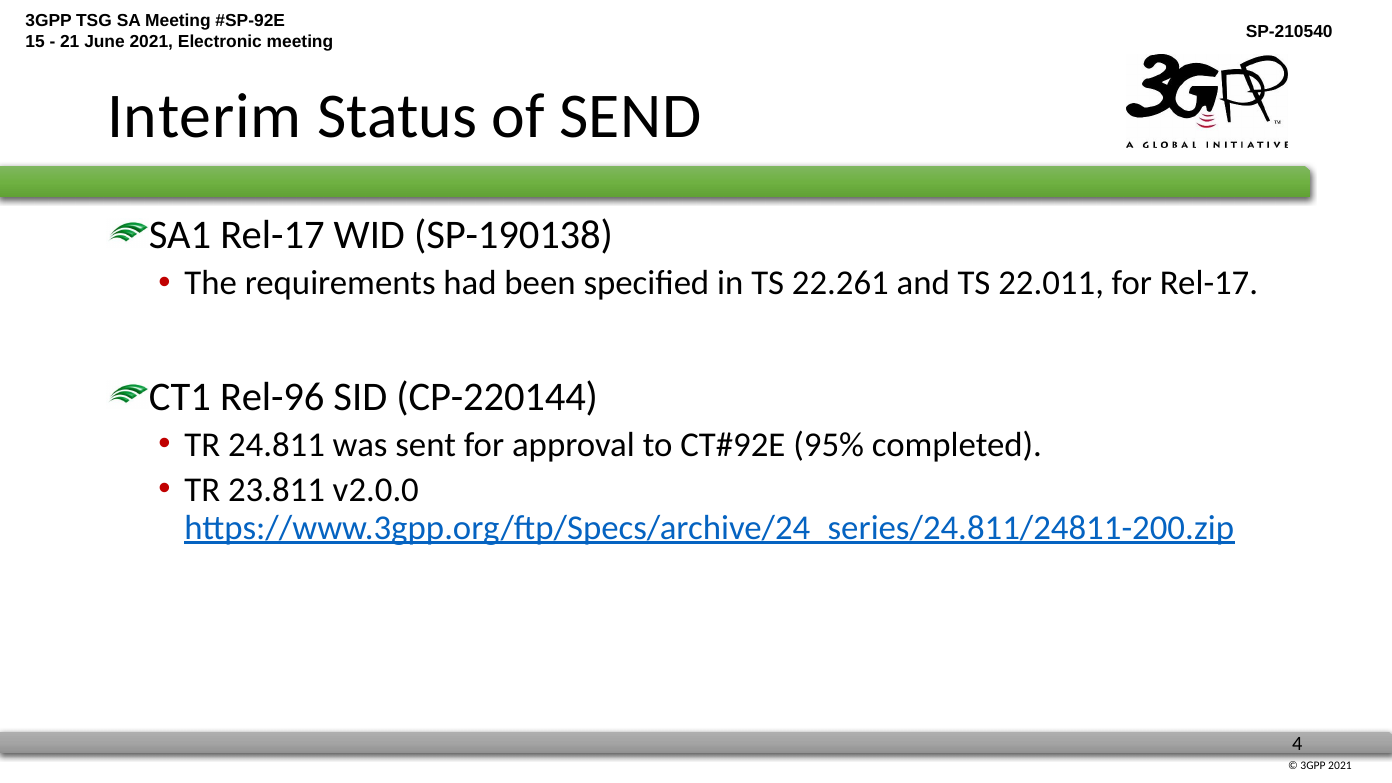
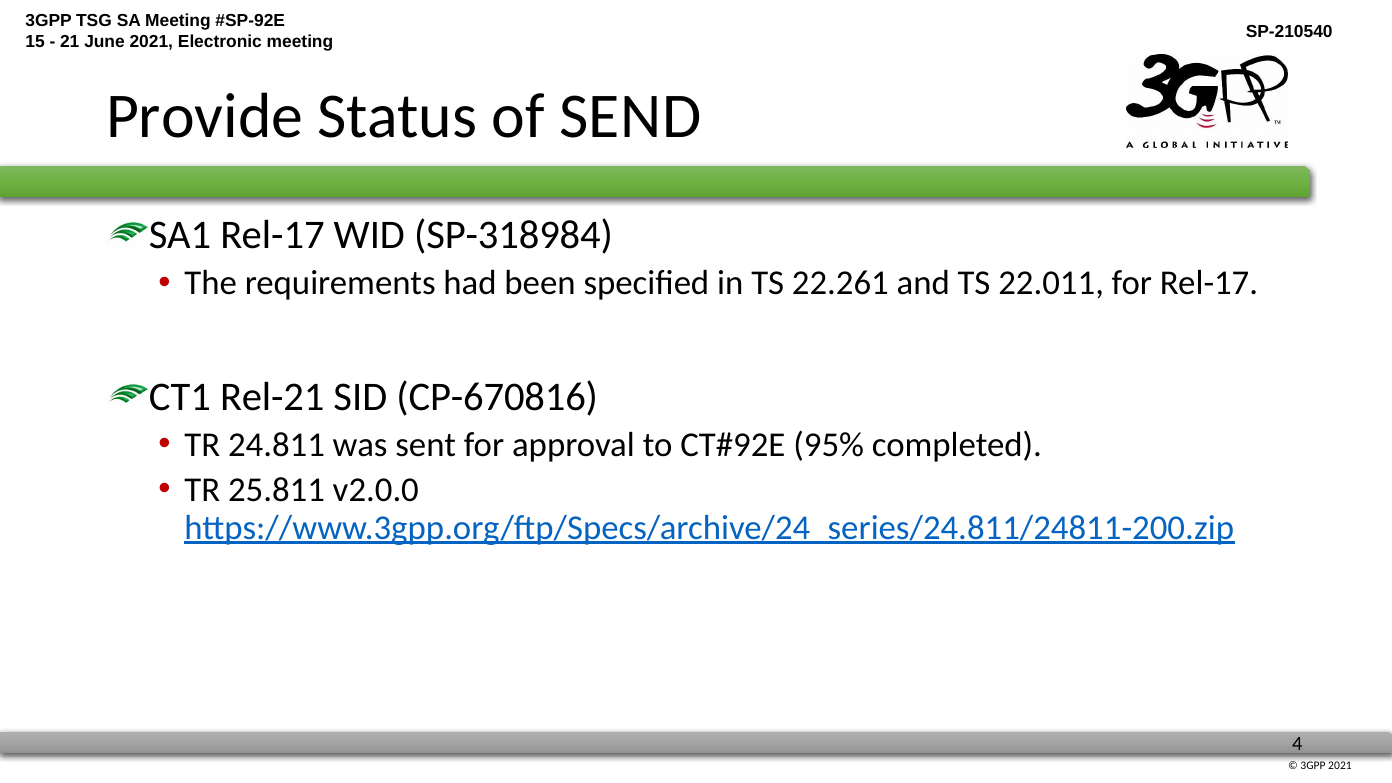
Interim: Interim -> Provide
SP-190138: SP-190138 -> SP-318984
Rel-96: Rel-96 -> Rel-21
CP-220144: CP-220144 -> CP-670816
23.811: 23.811 -> 25.811
